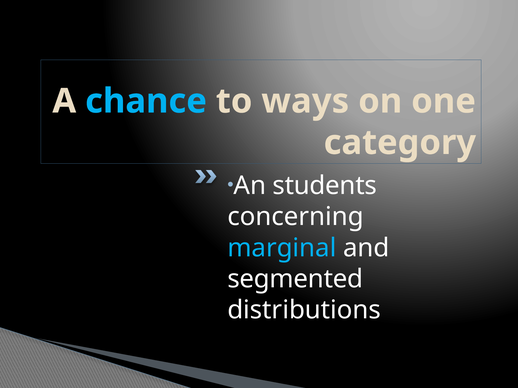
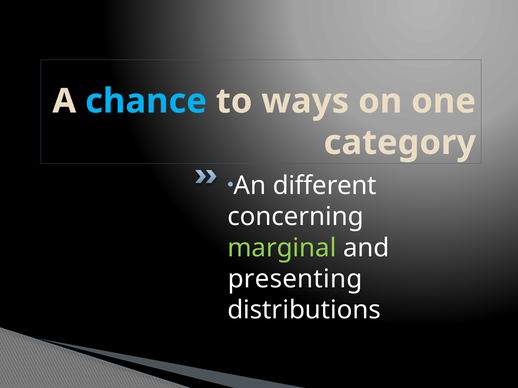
students: students -> different
marginal colour: light blue -> light green
segmented: segmented -> presenting
